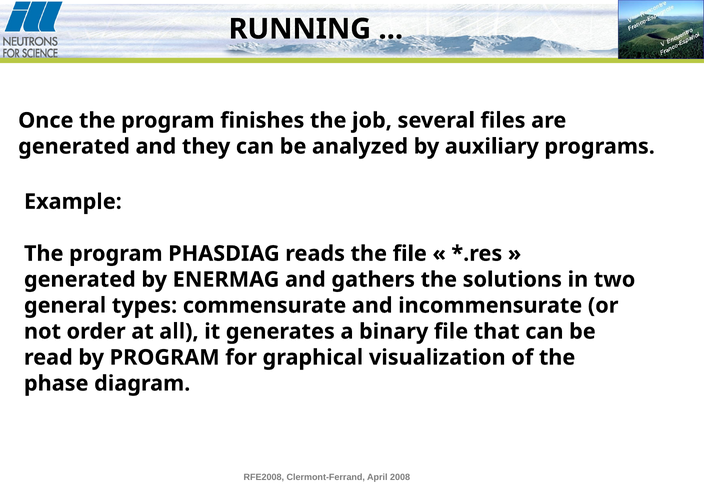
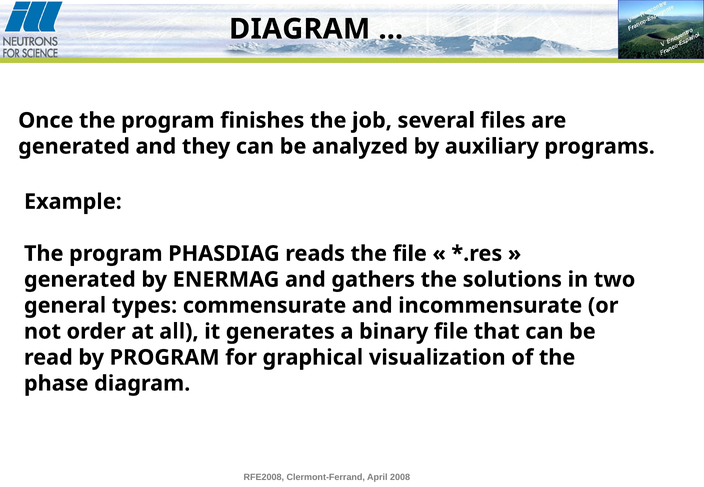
RUNNING at (300, 29): RUNNING -> DIAGRAM
